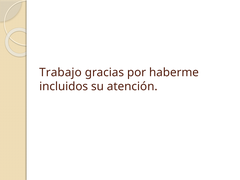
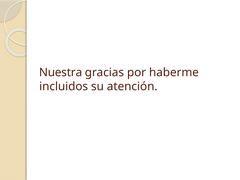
Trabajo: Trabajo -> Nuestra
